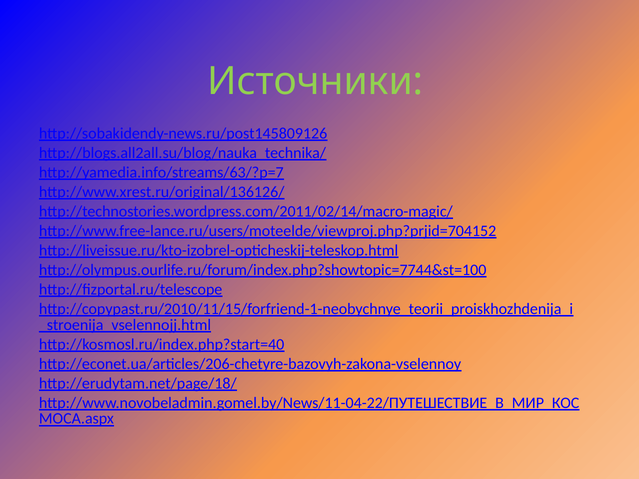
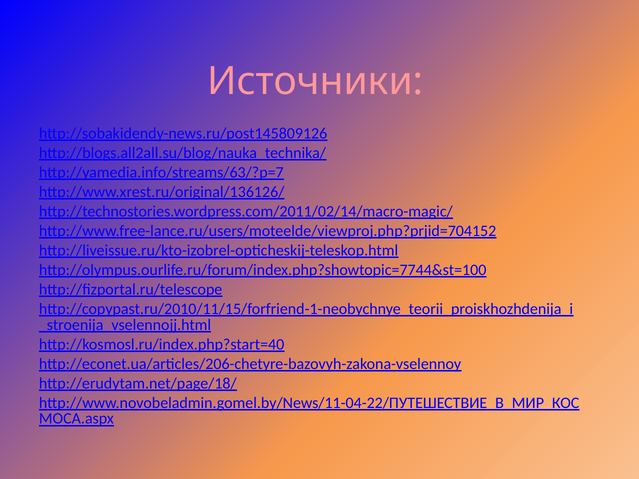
Источники colour: light green -> pink
